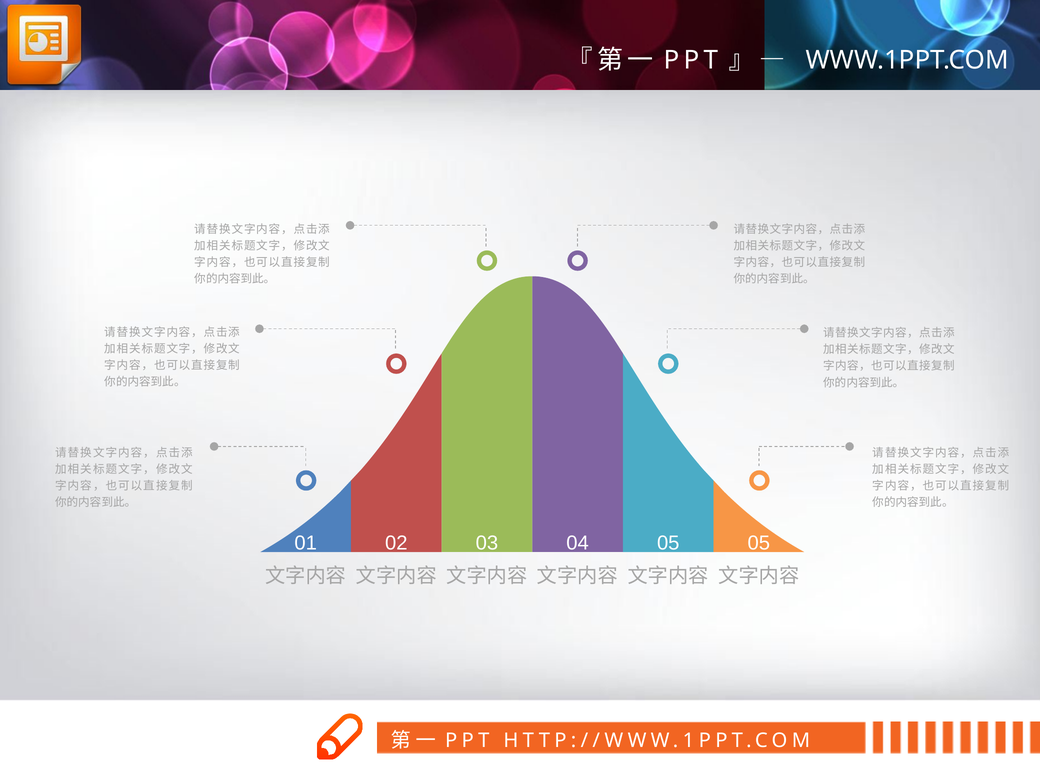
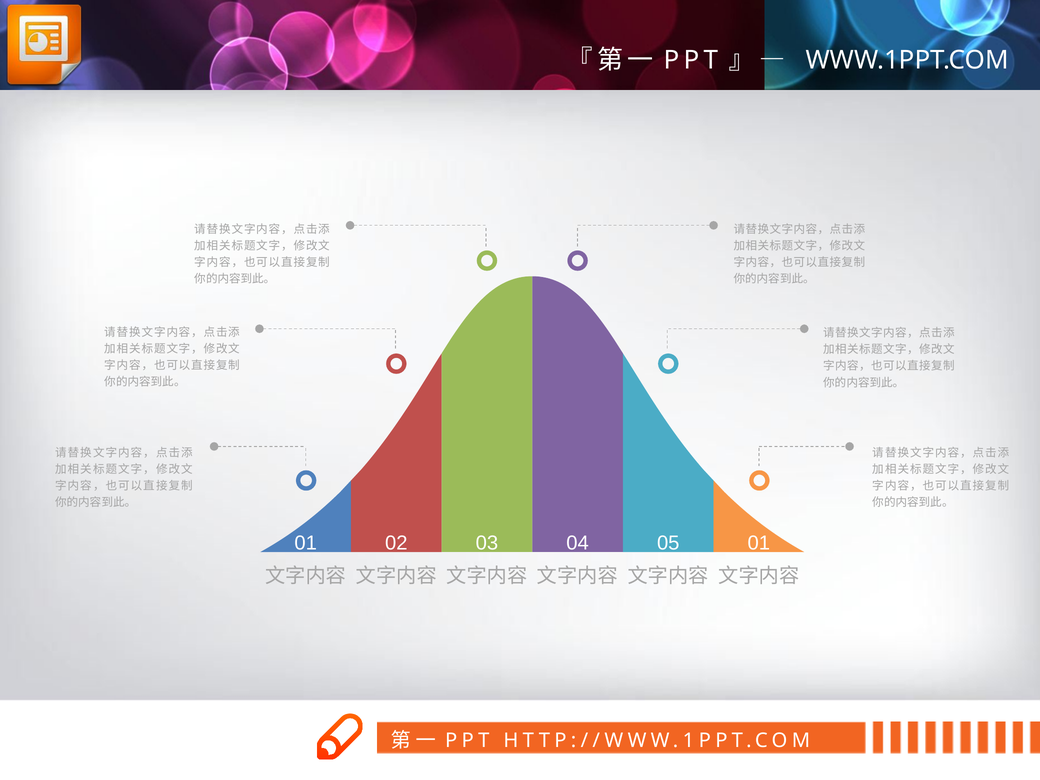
05 05: 05 -> 01
